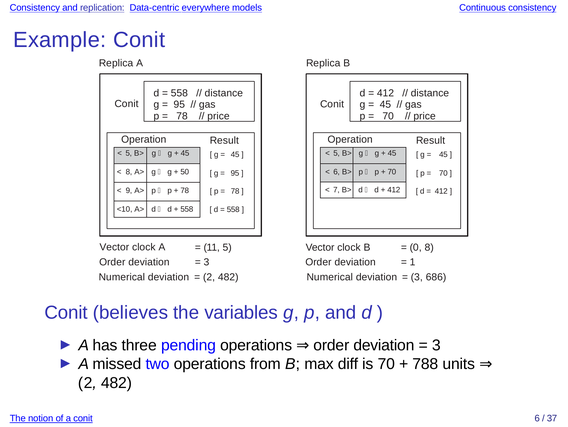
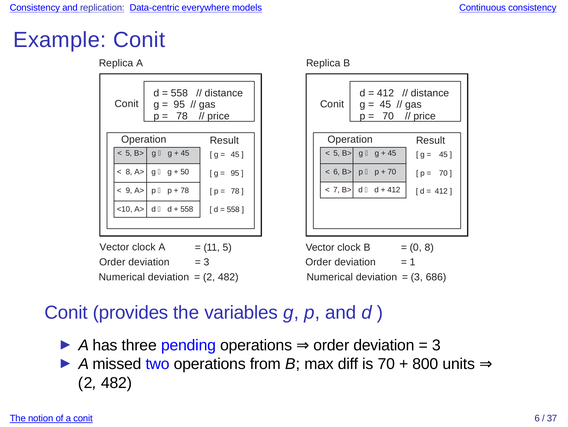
believes: believes -> provides
788: 788 -> 800
